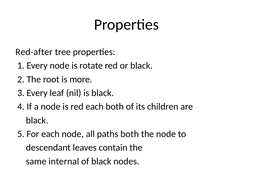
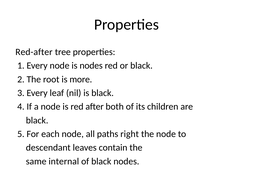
is rotate: rotate -> nodes
red each: each -> after
paths both: both -> right
